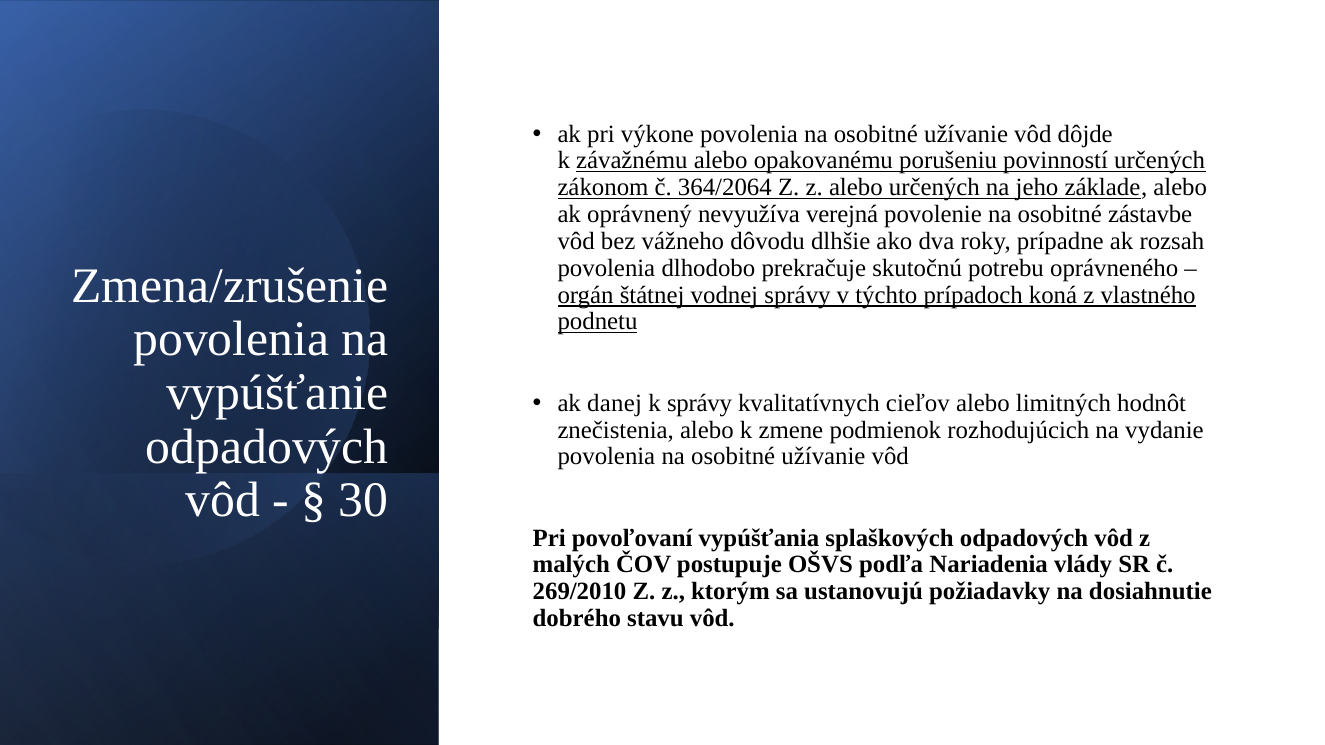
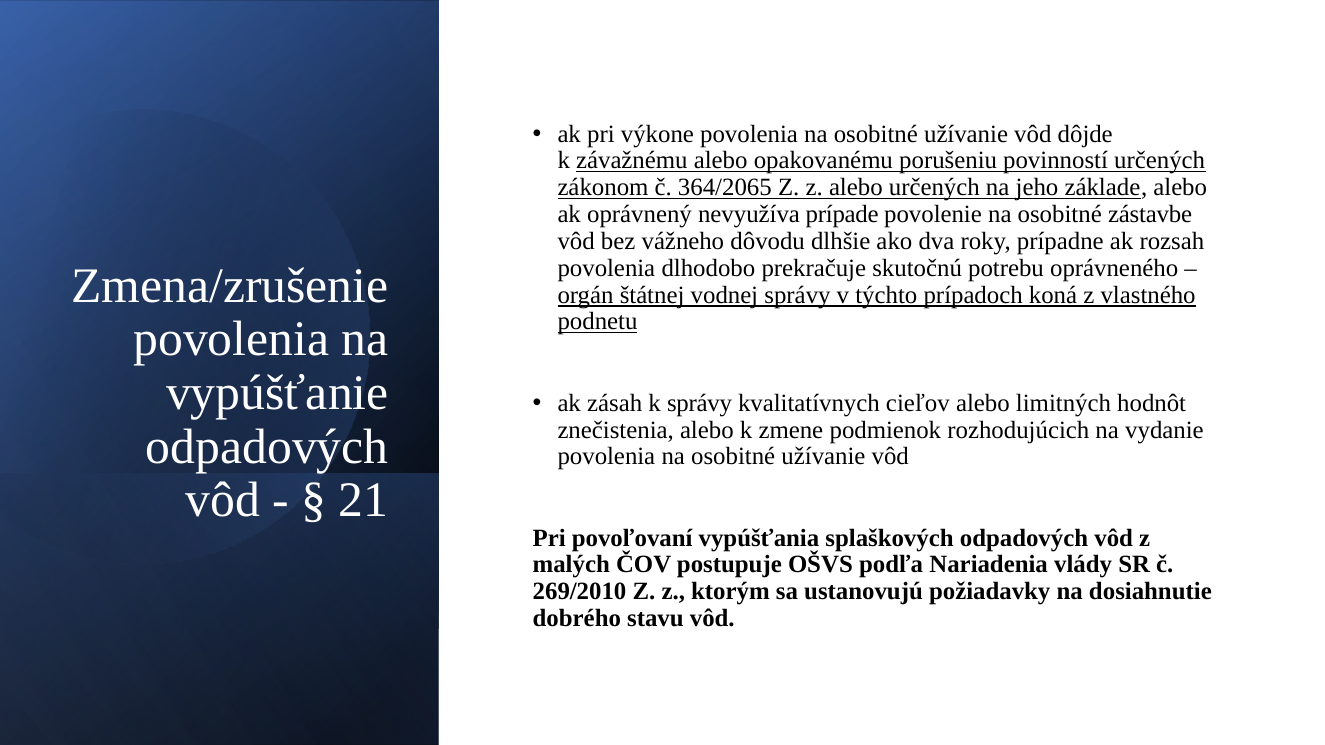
364/2064: 364/2064 -> 364/2065
verejná: verejná -> prípade
danej: danej -> zásah
30: 30 -> 21
